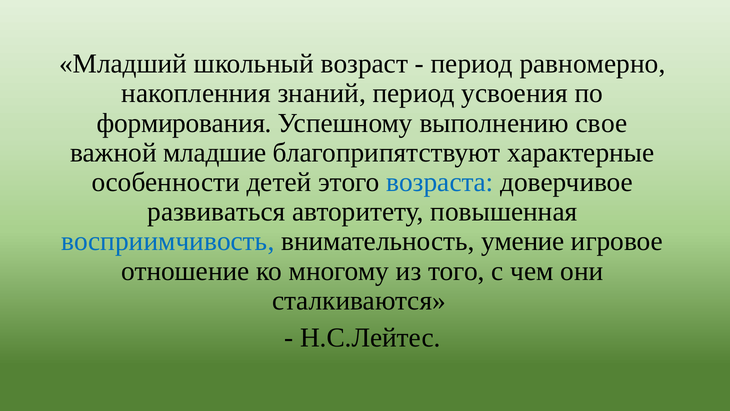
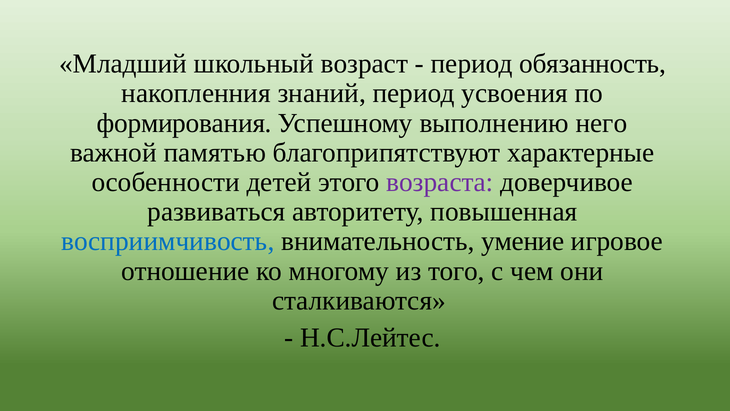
равномерно: равномерно -> обязанность
свое: свое -> него
младшие: младшие -> памятью
возраста colour: blue -> purple
